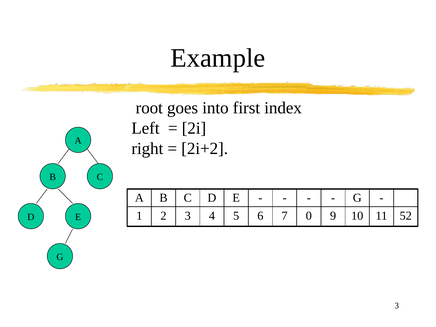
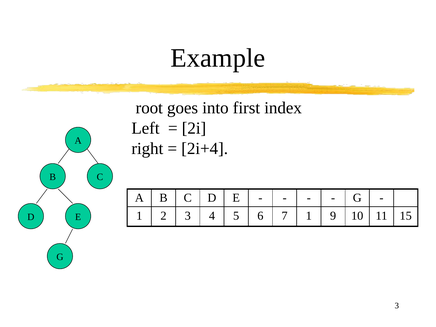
2i+2: 2i+2 -> 2i+4
7 0: 0 -> 1
52: 52 -> 15
